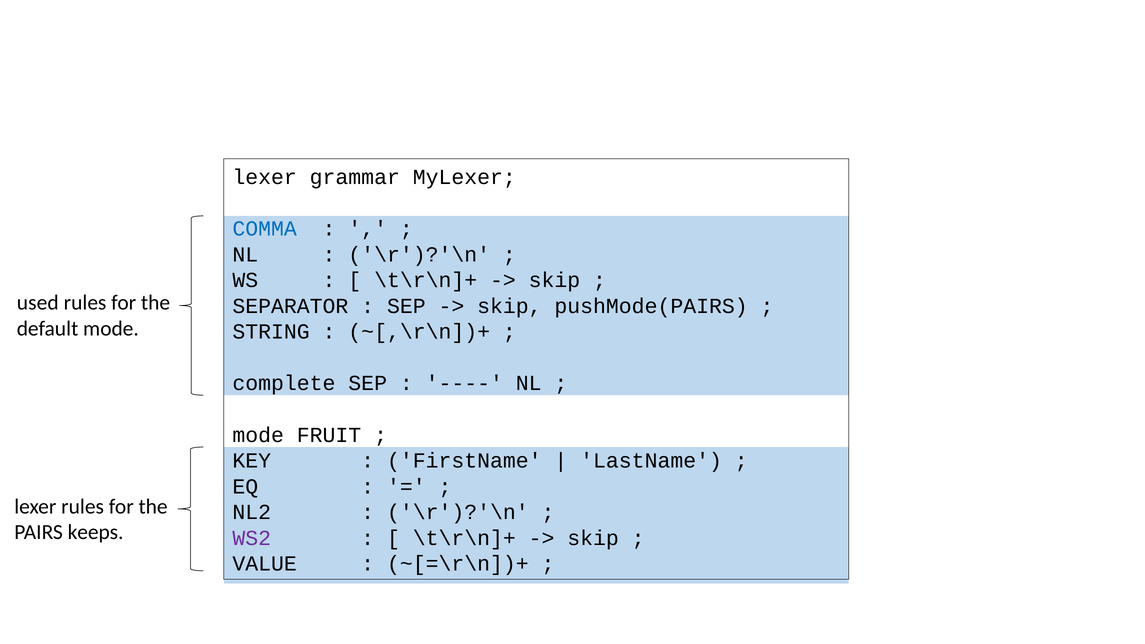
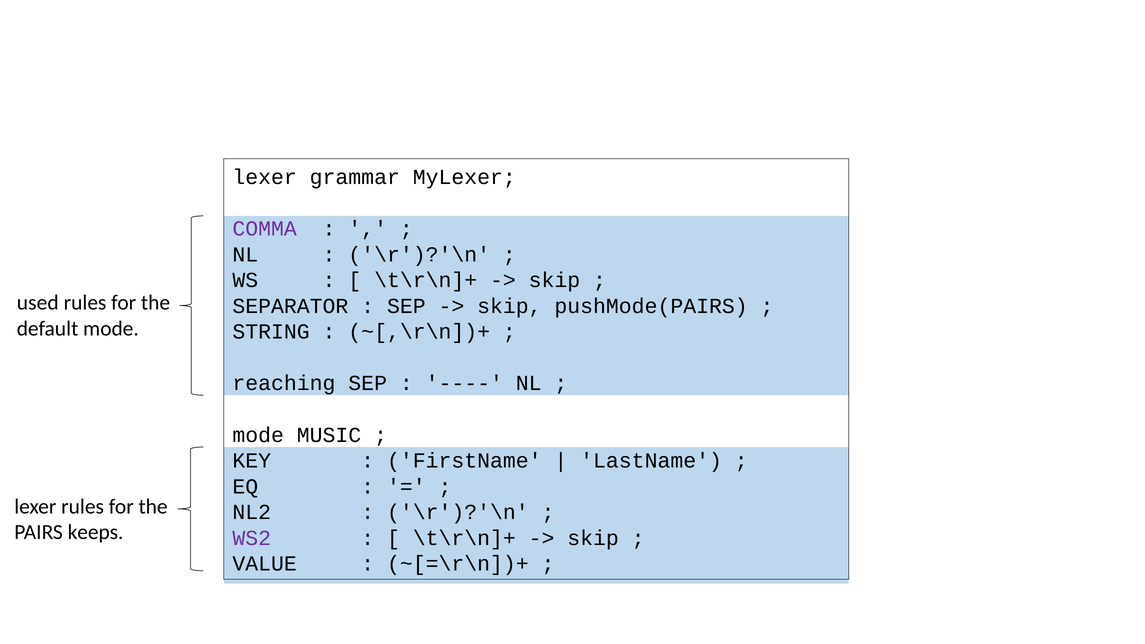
COMMA colour: blue -> purple
complete: complete -> reaching
FRUIT: FRUIT -> MUSIC
